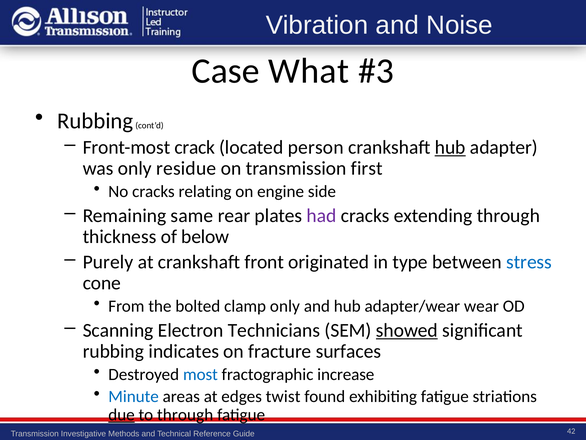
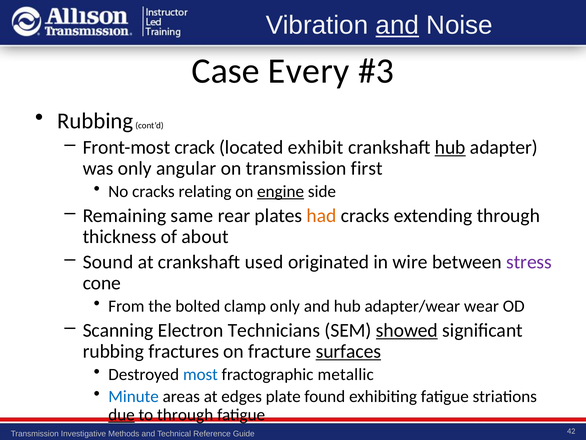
and at (397, 25) underline: none -> present
What: What -> Every
person: person -> exhibit
residue: residue -> angular
engine underline: none -> present
had colour: purple -> orange
below: below -> about
Purely: Purely -> Sound
front: front -> used
type: type -> wire
stress colour: blue -> purple
indicates: indicates -> fractures
surfaces underline: none -> present
increase: increase -> metallic
twist: twist -> plate
